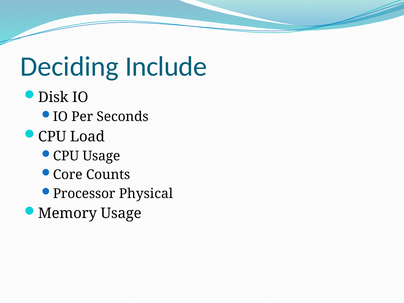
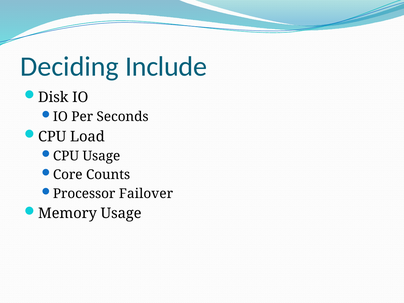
Physical: Physical -> Failover
